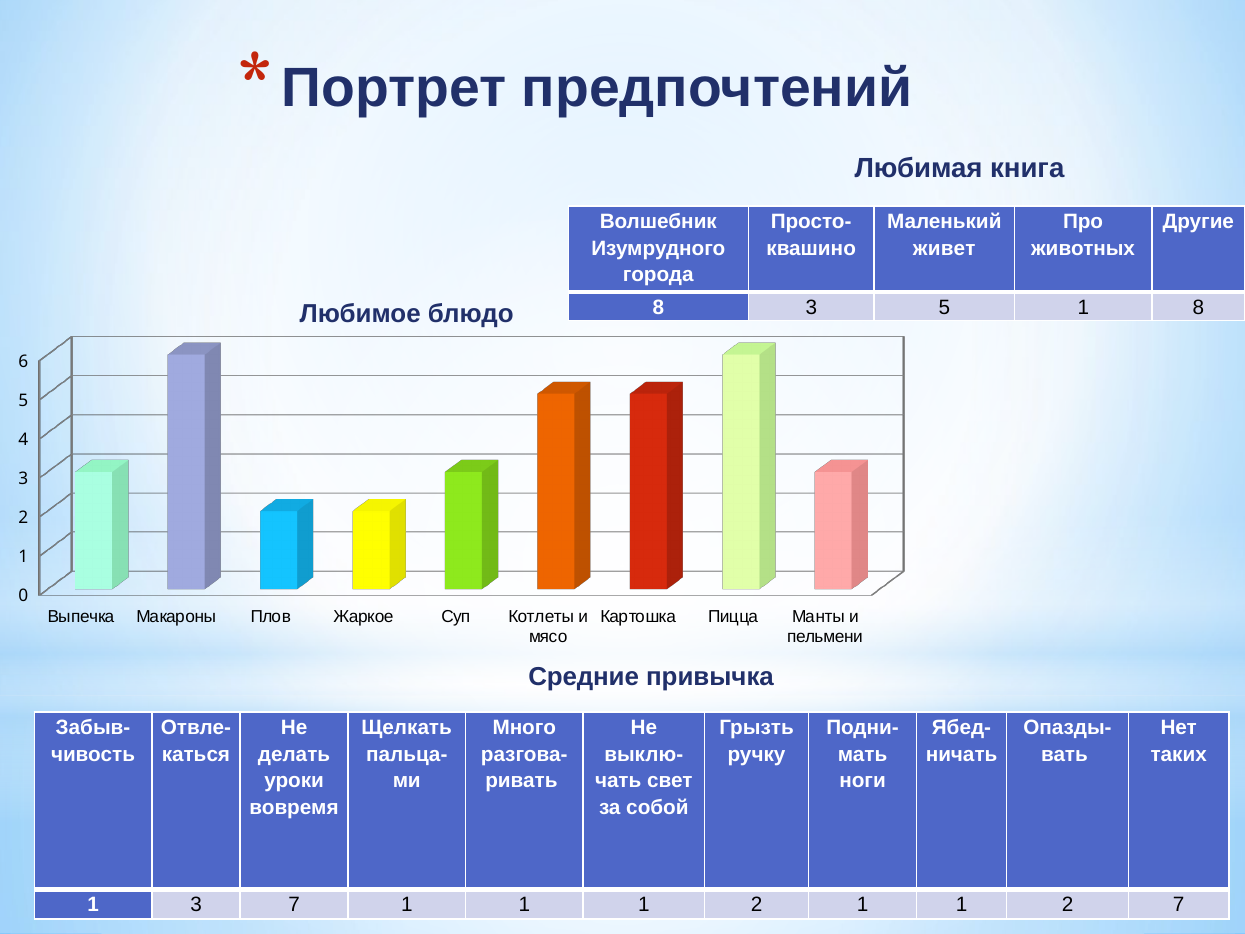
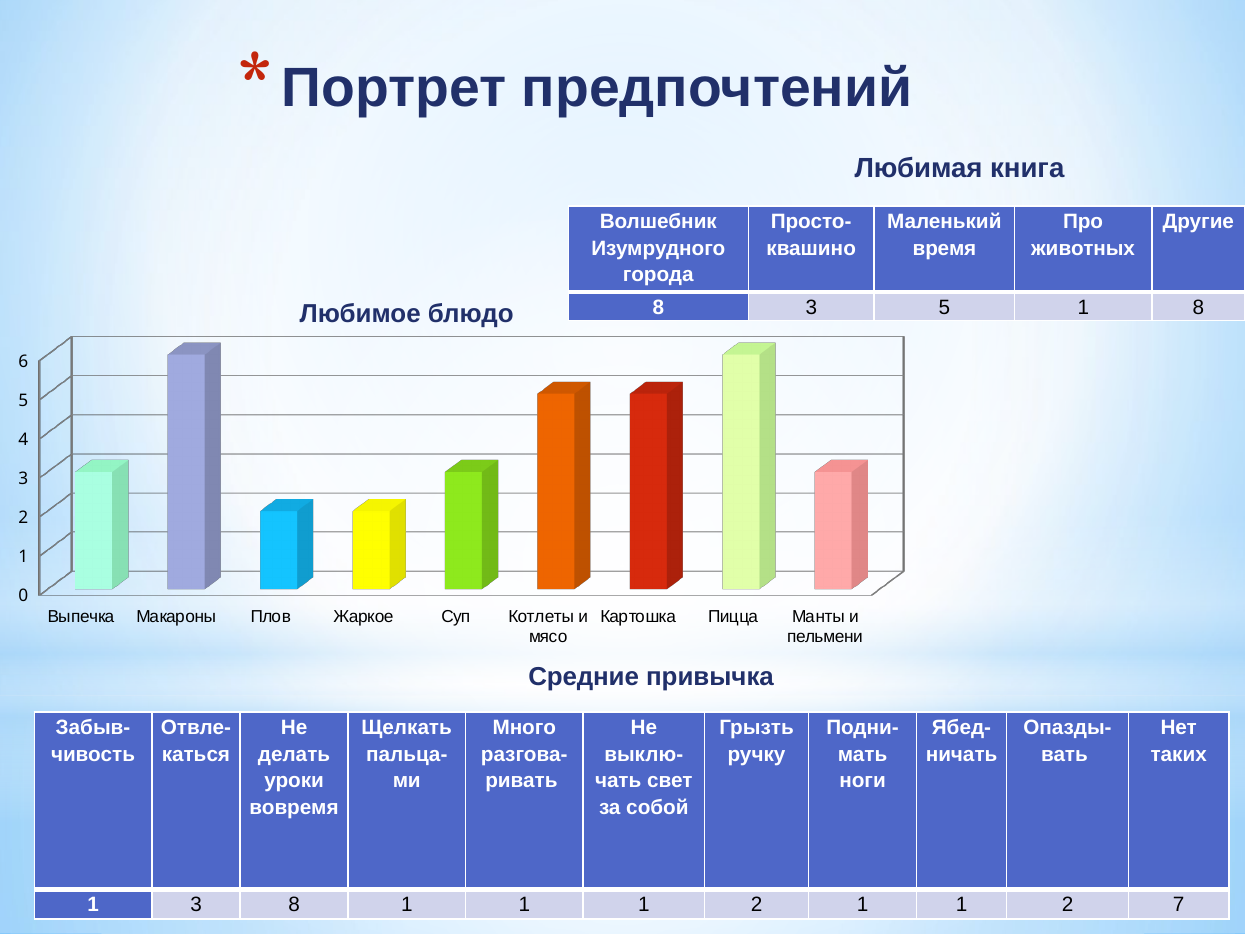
живет: живет -> время
3 7: 7 -> 8
